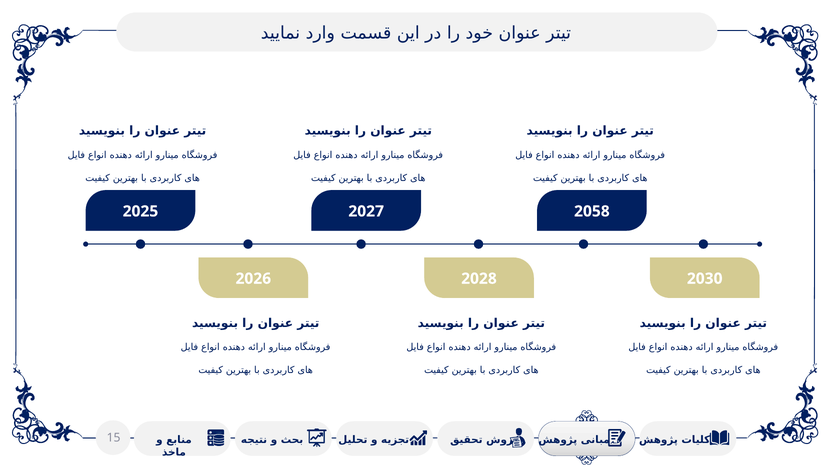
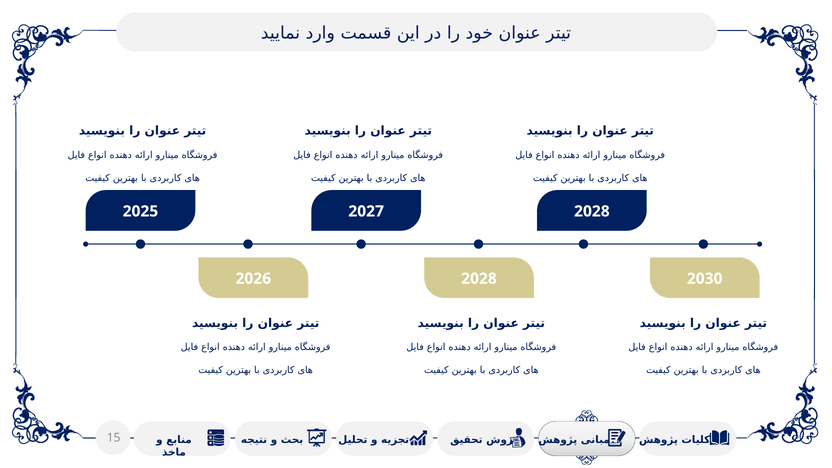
2027 2058: 2058 -> 2028
